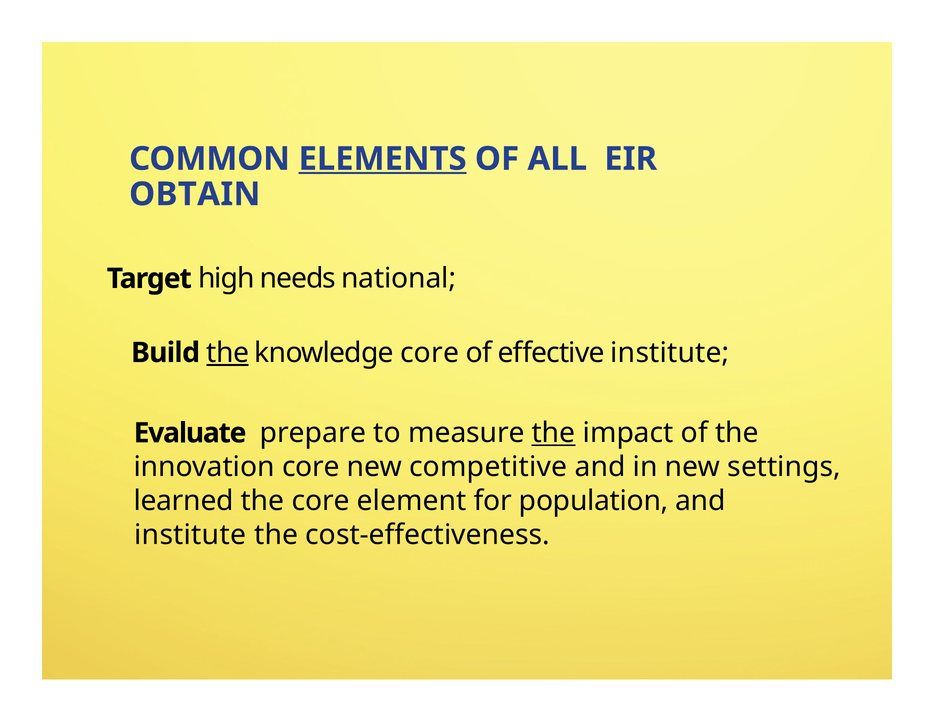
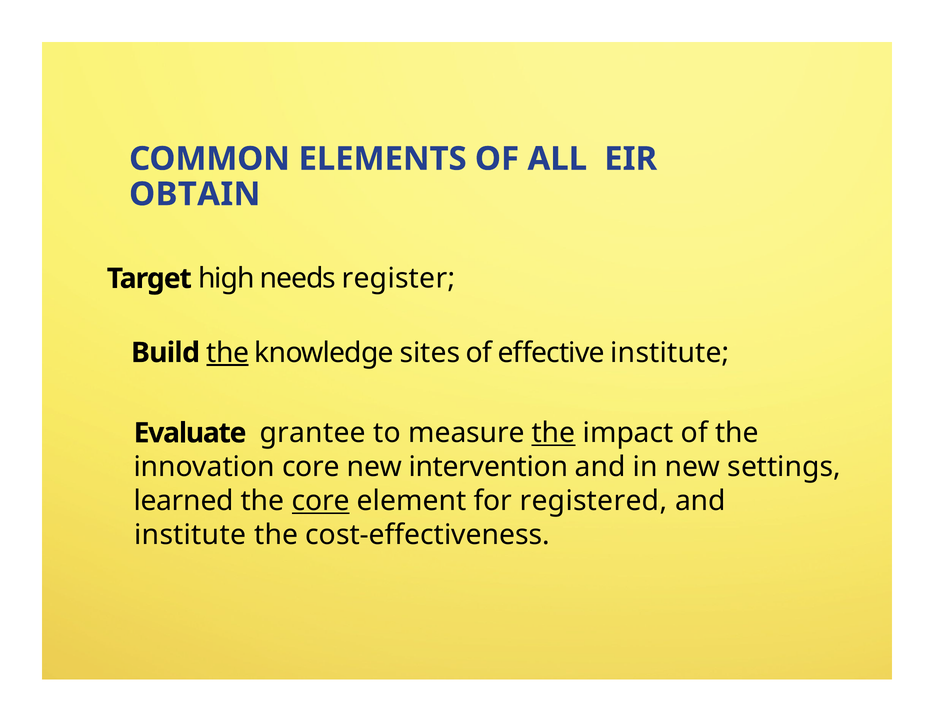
ELEMENTS underline: present -> none
national: national -> register
knowledge core: core -> sites
prepare: prepare -> grantee
competitive: competitive -> intervention
core at (321, 501) underline: none -> present
population: population -> registered
